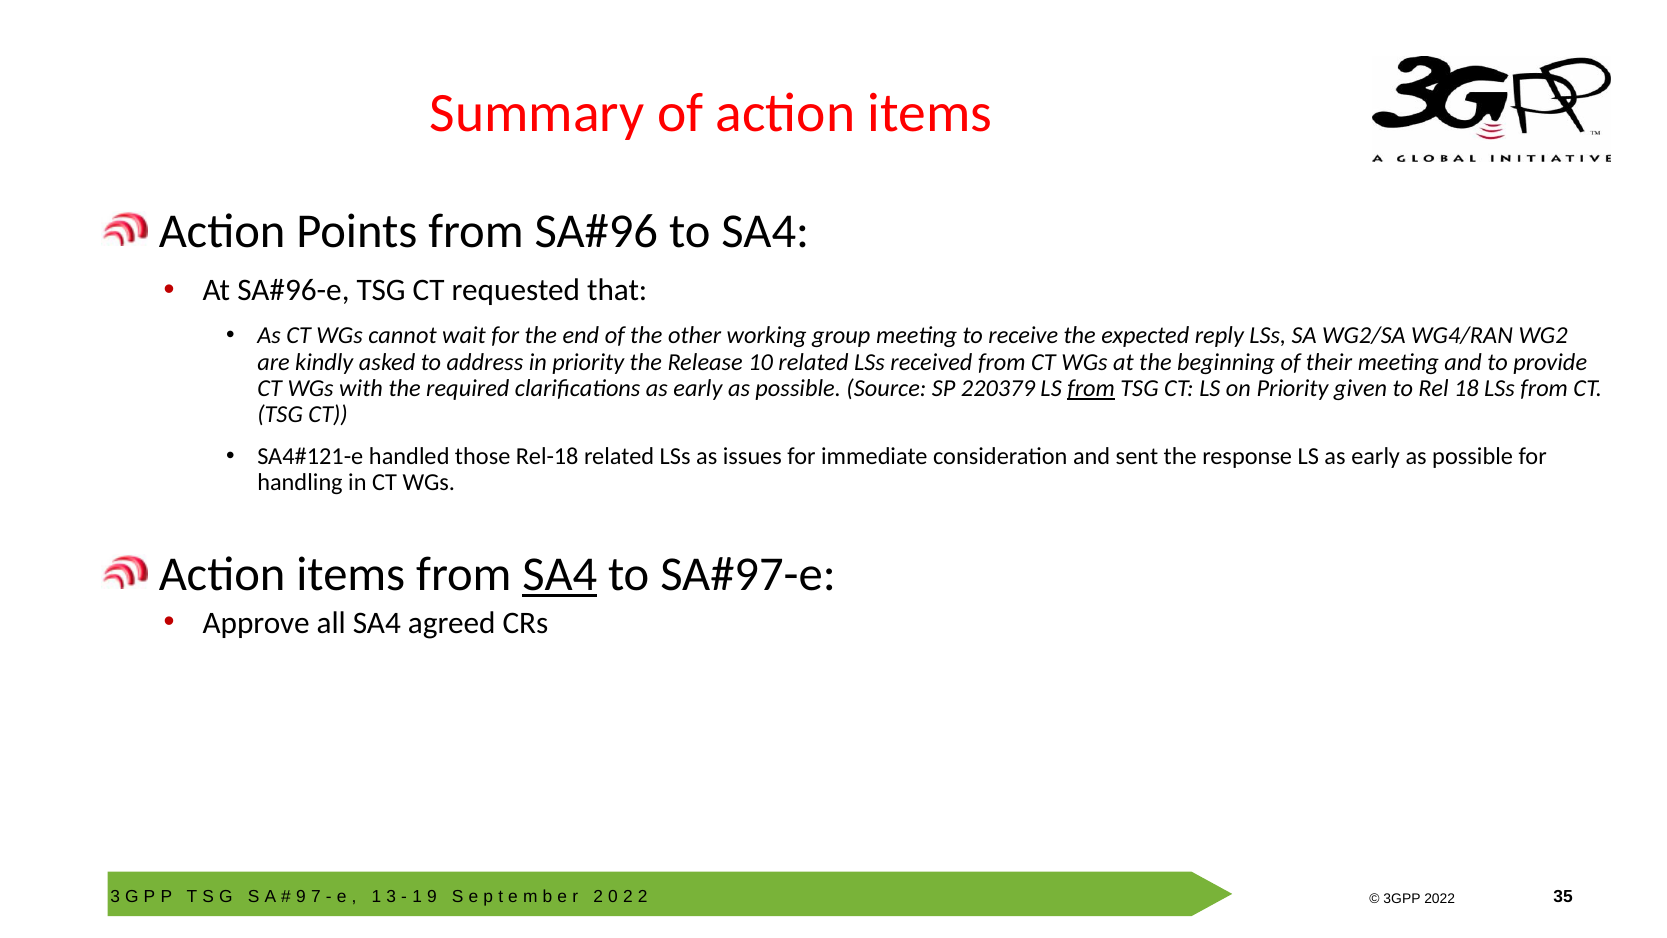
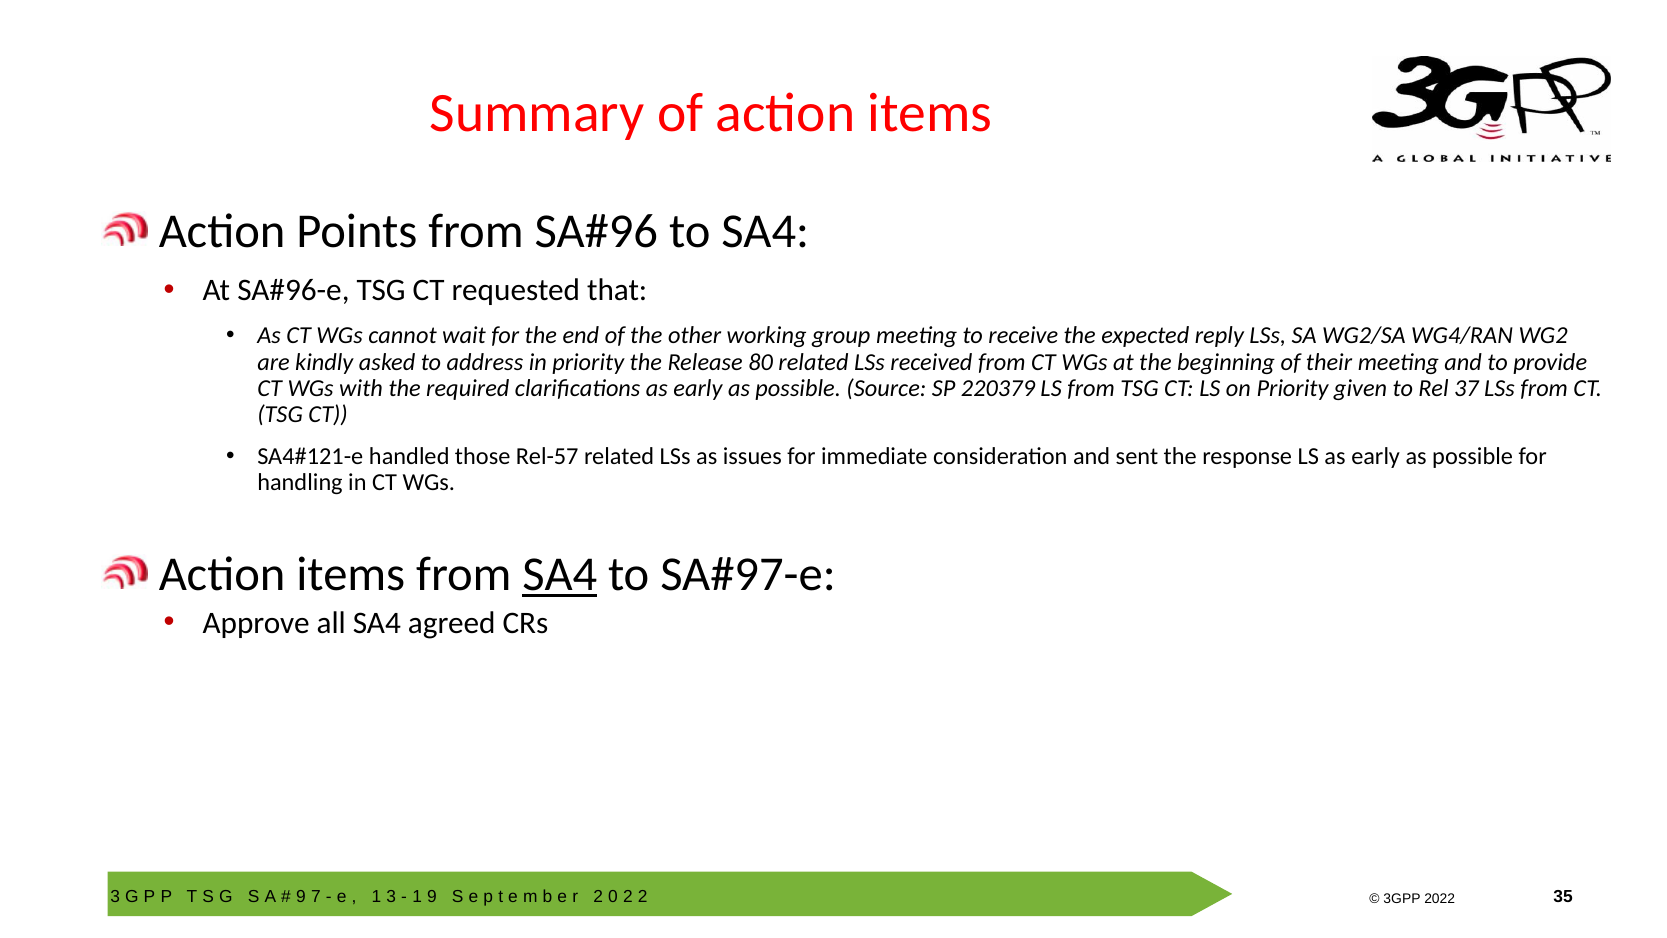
10: 10 -> 80
from at (1091, 388) underline: present -> none
18: 18 -> 37
Rel-18: Rel-18 -> Rel-57
